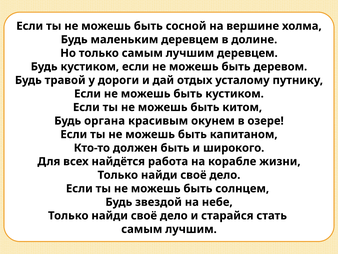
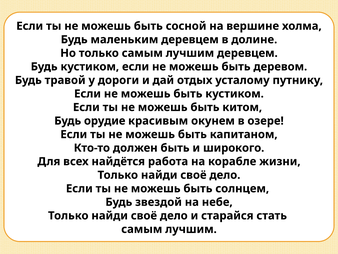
органа: органа -> орудие
